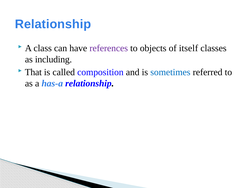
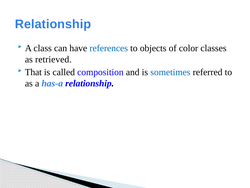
references colour: purple -> blue
itself: itself -> color
including: including -> retrieved
